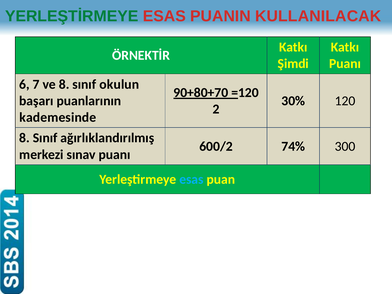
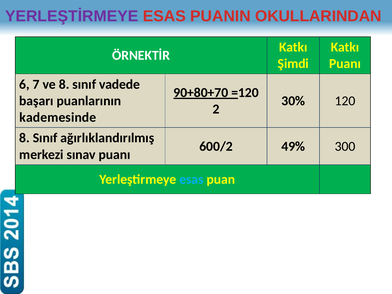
YERLEŞTİRMEYE colour: green -> purple
KULLANILACAK: KULLANILACAK -> OKULLARINDAN
okulun: okulun -> vadede
74%: 74% -> 49%
